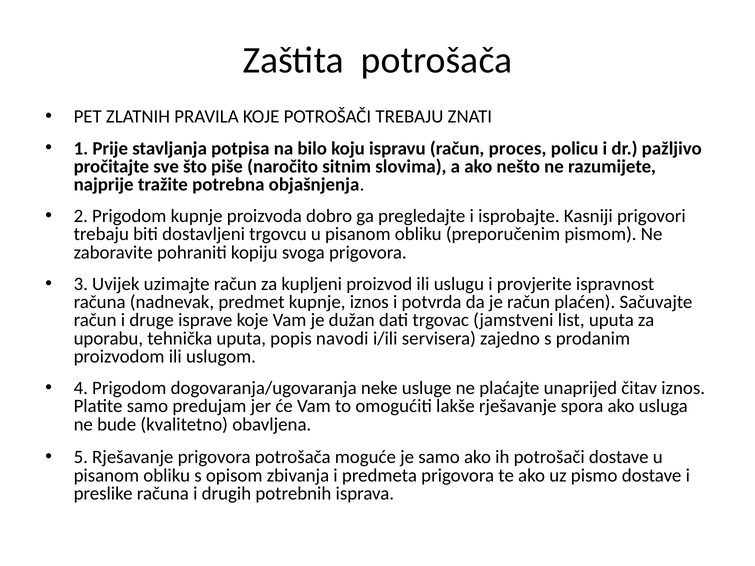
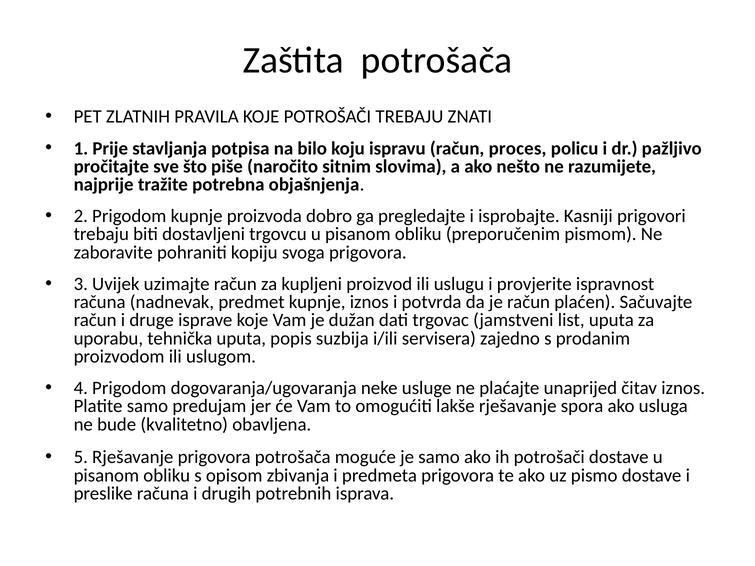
navodi: navodi -> suzbija
